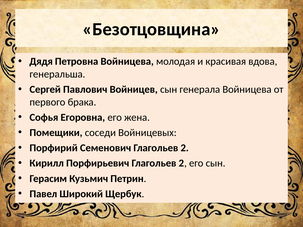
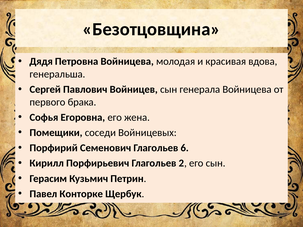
Семенович Глагольев 2: 2 -> 6
Широкий: Широкий -> Конторке
